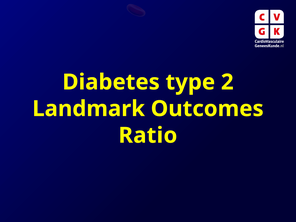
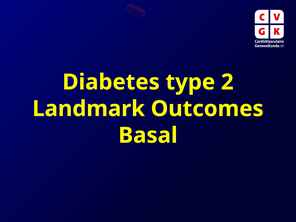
Ratio: Ratio -> Basal
